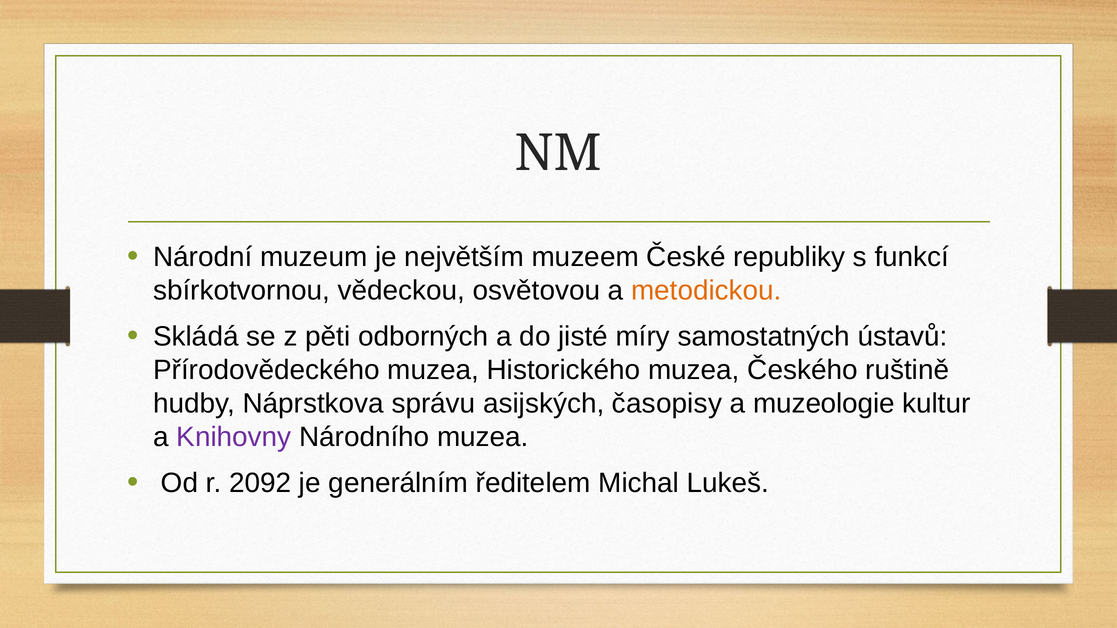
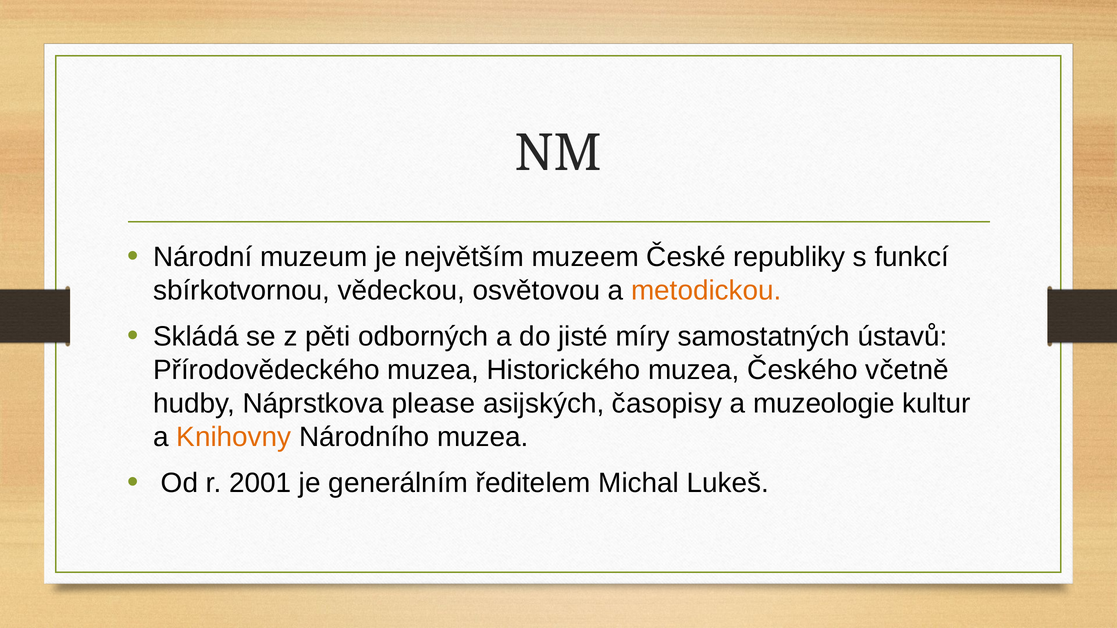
ruštině: ruštině -> včetně
správu: správu -> please
Knihovny colour: purple -> orange
2092: 2092 -> 2001
